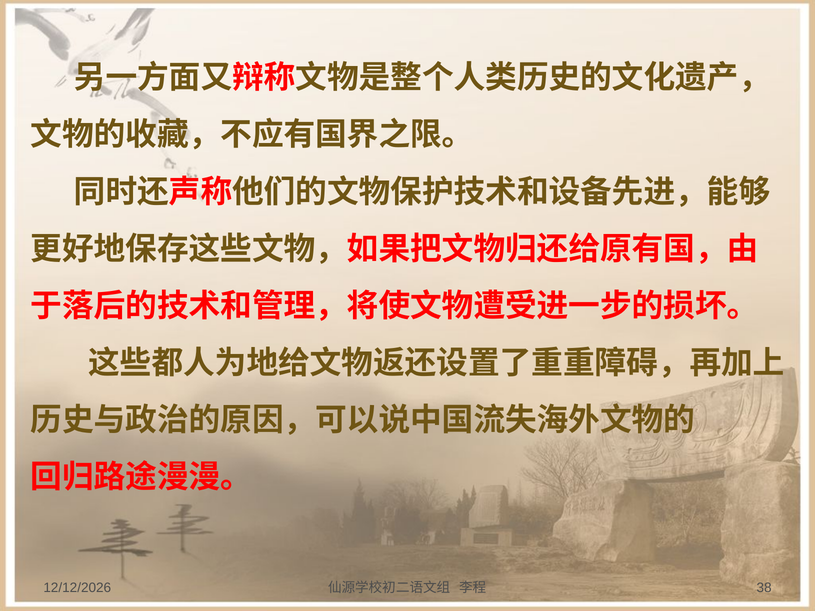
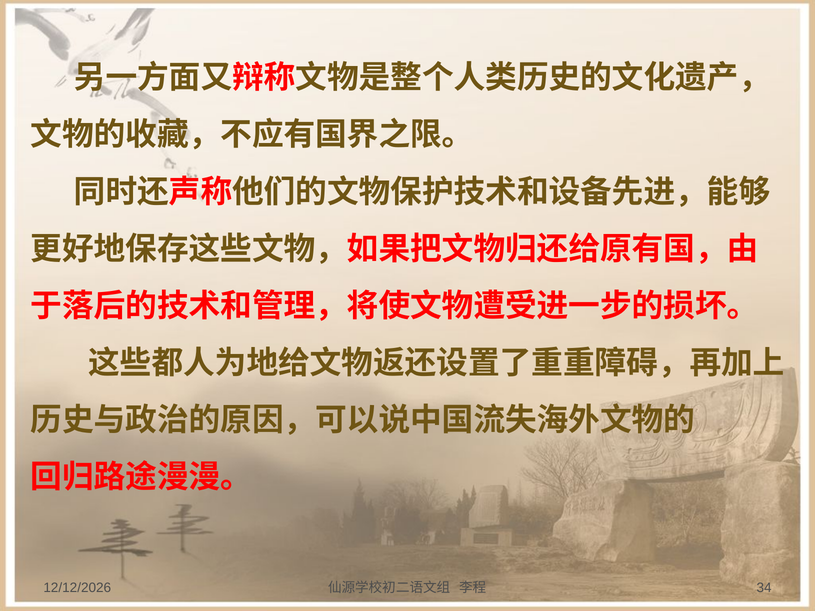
38: 38 -> 34
